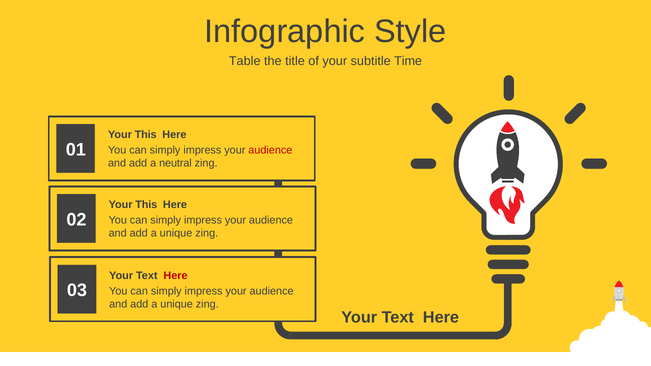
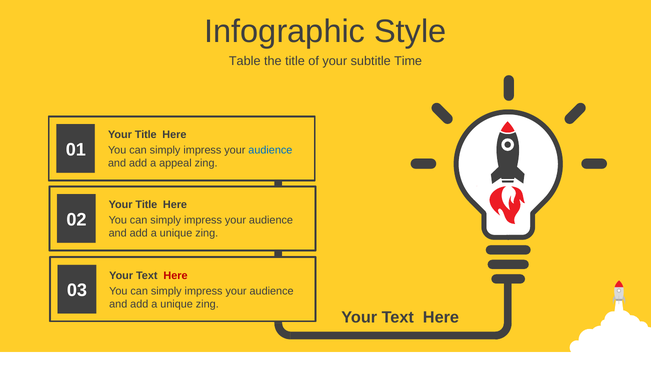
This at (146, 135): This -> Title
audience at (270, 150) colour: red -> blue
neutral: neutral -> appeal
This at (146, 205): This -> Title
